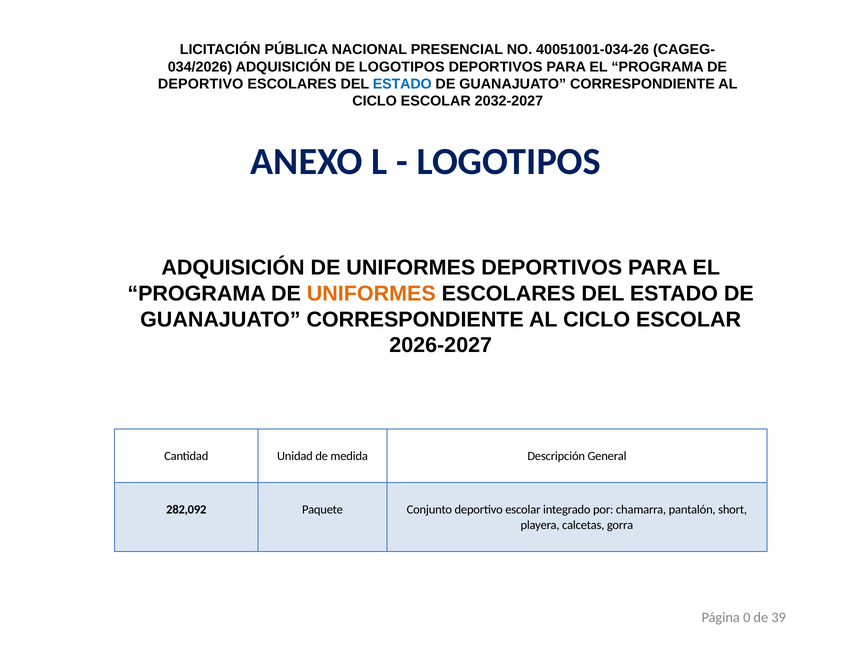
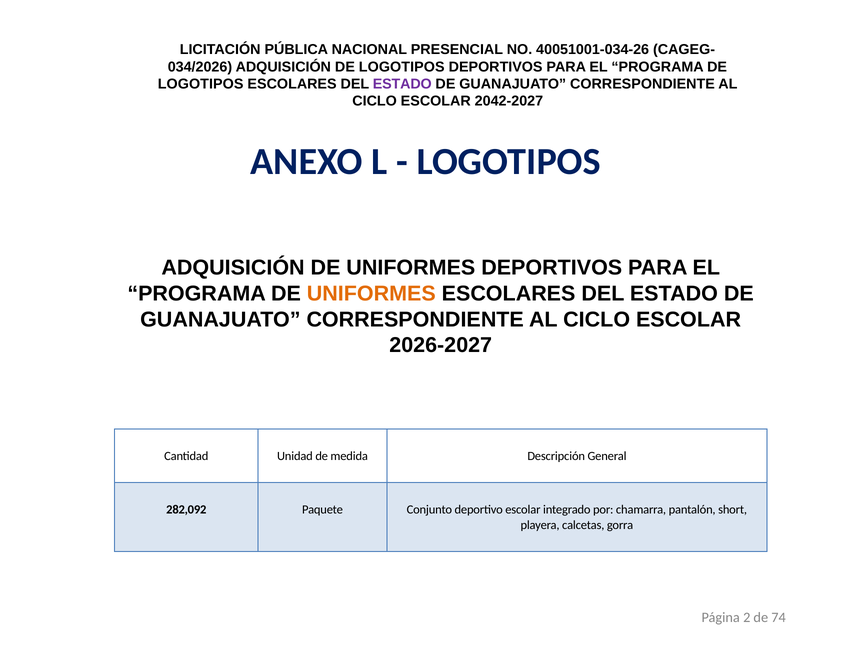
DEPORTIVO at (201, 84): DEPORTIVO -> LOGOTIPOS
ESTADO at (402, 84) colour: blue -> purple
2032-2027: 2032-2027 -> 2042-2027
0: 0 -> 2
39: 39 -> 74
